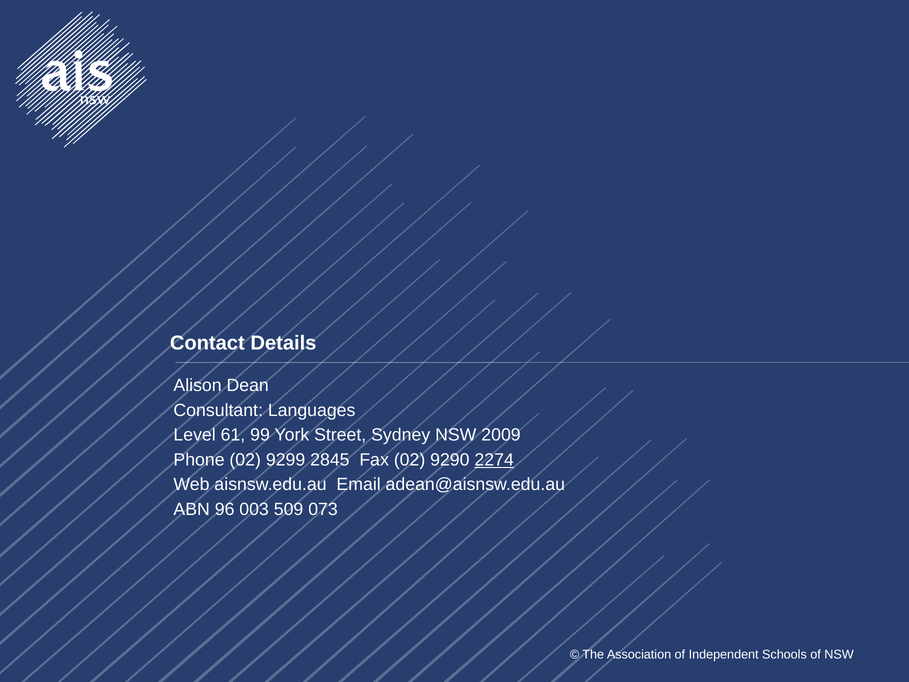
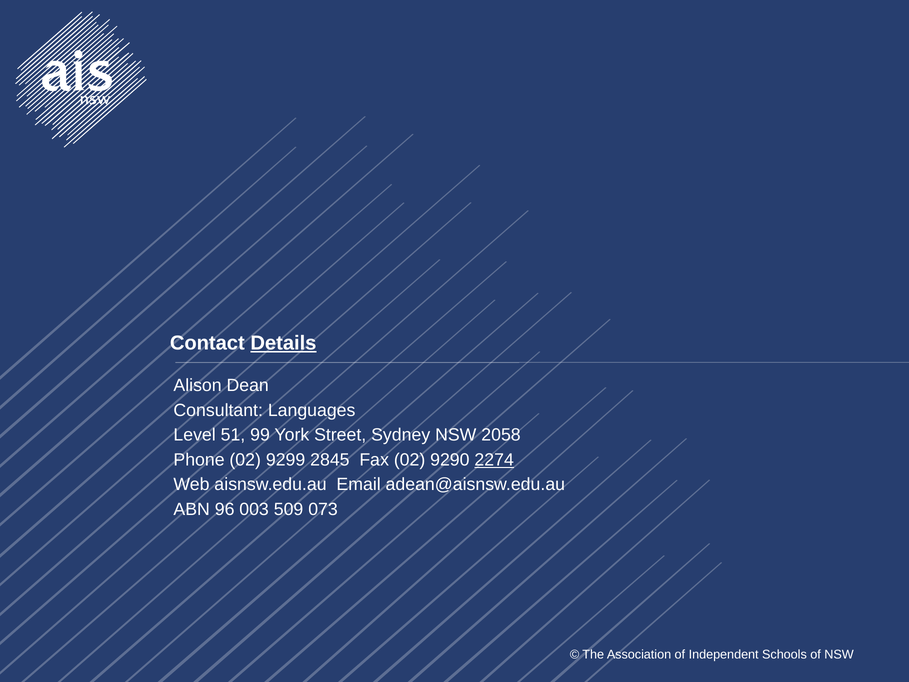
Details underline: none -> present
61: 61 -> 51
2009: 2009 -> 2058
